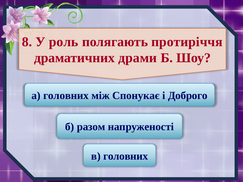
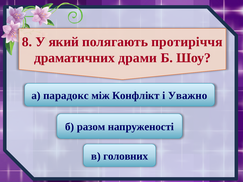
роль: роль -> який
а головних: головних -> парадокс
Спонукає: Спонукає -> Конфлікт
Доброго: Доброго -> Уважно
